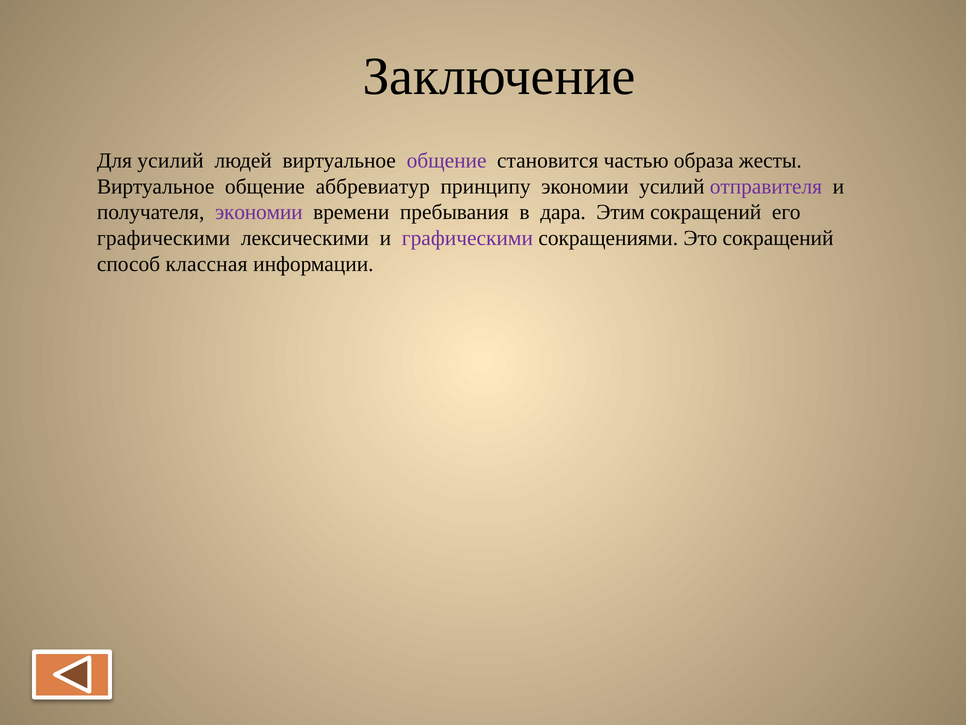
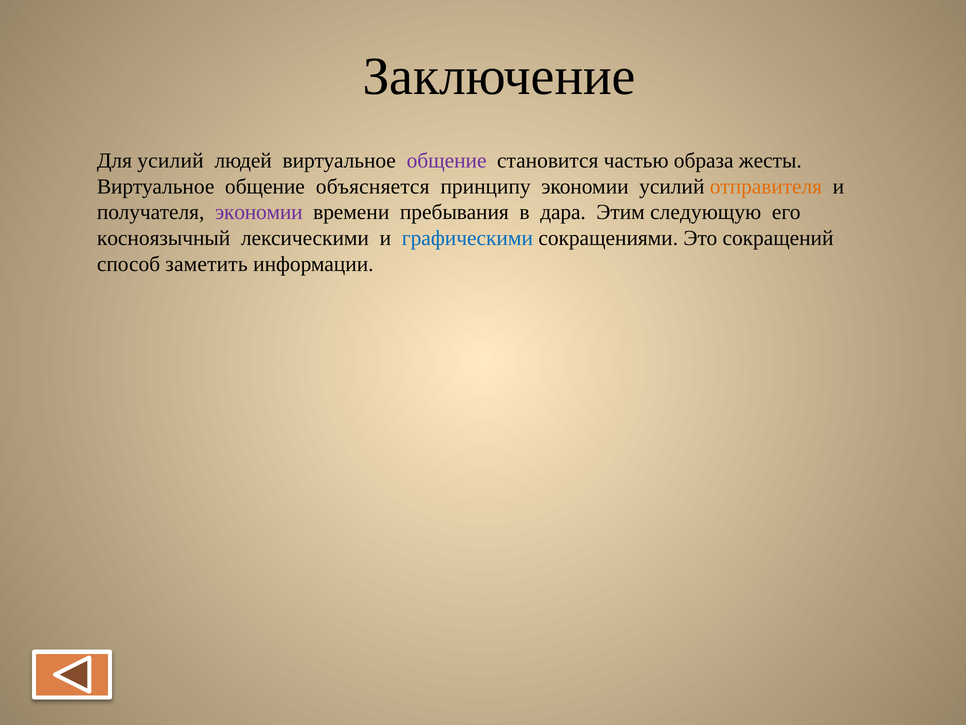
аббревиатур: аббревиатур -> объясняется
отправителя colour: purple -> orange
Этим сокращений: сокращений -> следующую
графическими at (164, 238): графическими -> коcноязычный
графическими at (467, 238) colour: purple -> blue
классная: классная -> заметить
